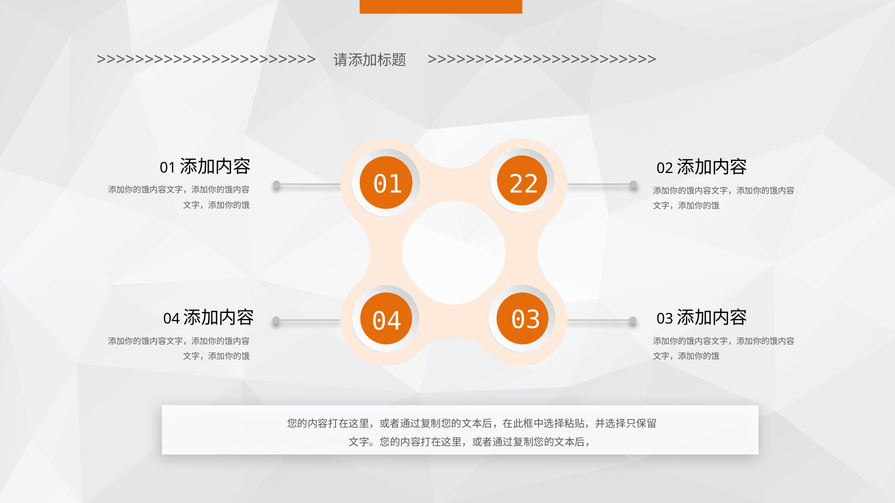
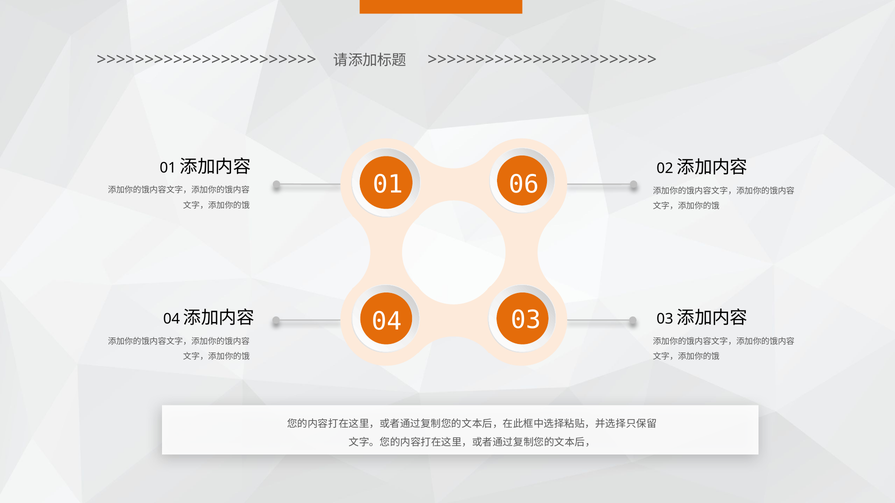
22: 22 -> 06
